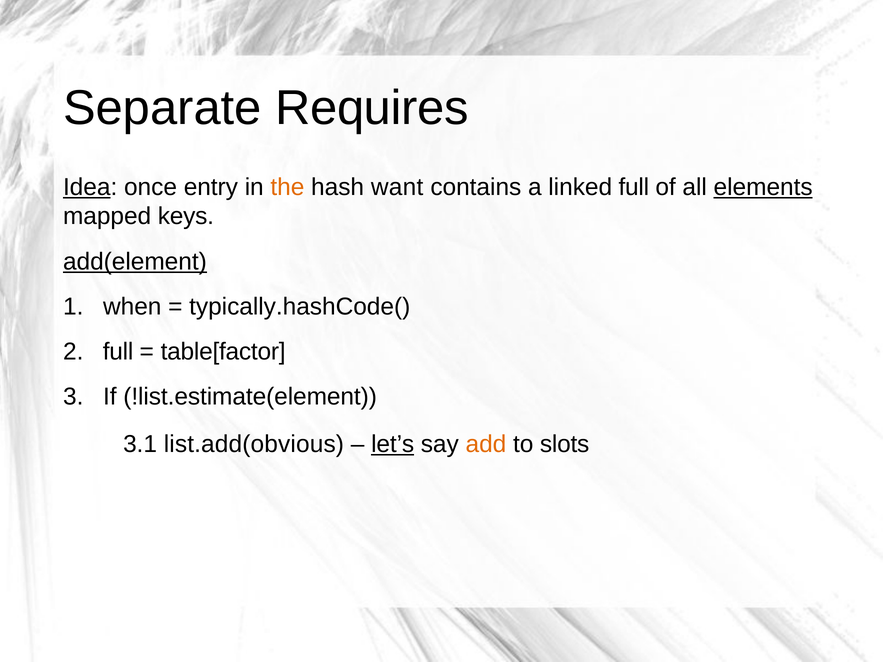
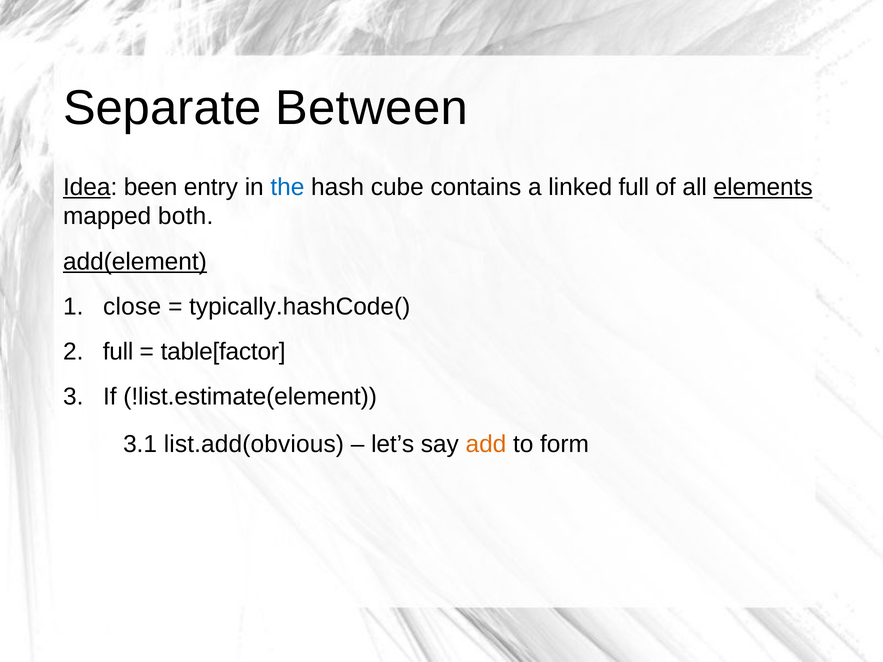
Requires: Requires -> Between
once: once -> been
the colour: orange -> blue
want: want -> cube
keys: keys -> both
when: when -> close
let’s underline: present -> none
slots: slots -> form
